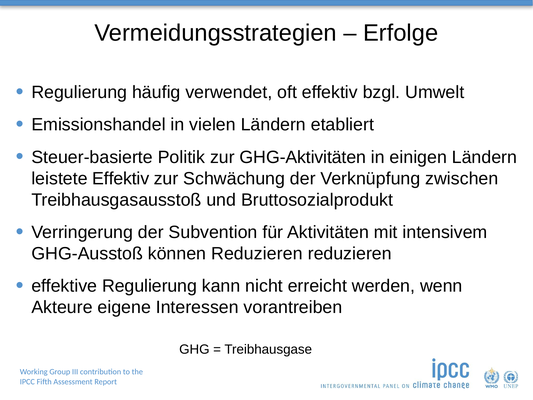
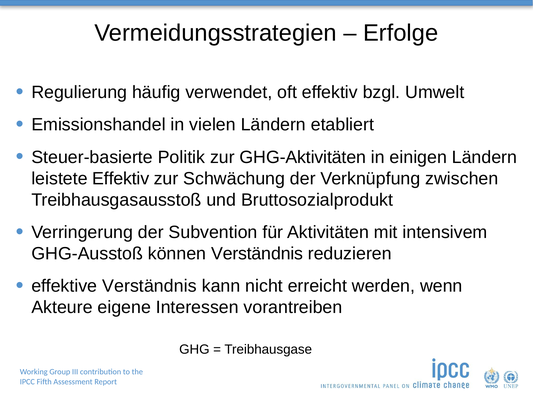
können Reduzieren: Reduzieren -> Verständnis
effektive Regulierung: Regulierung -> Verständnis
